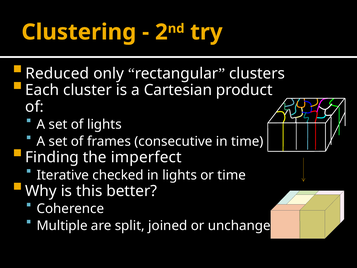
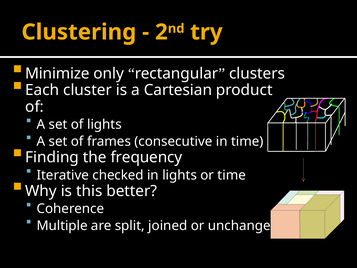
Reduced: Reduced -> Minimize
imperfect: imperfect -> frequency
